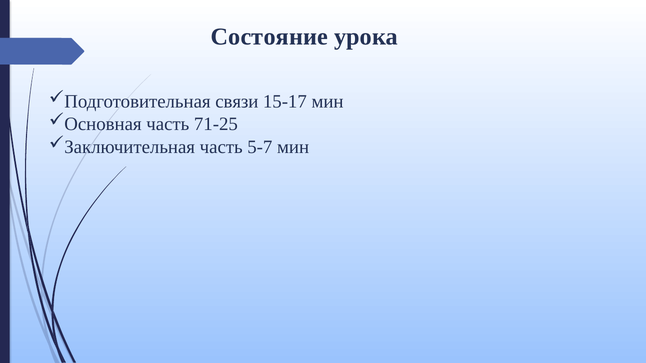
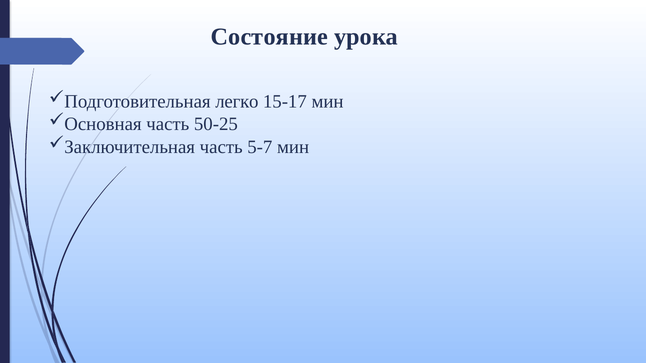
связи: связи -> легко
71-25: 71-25 -> 50-25
